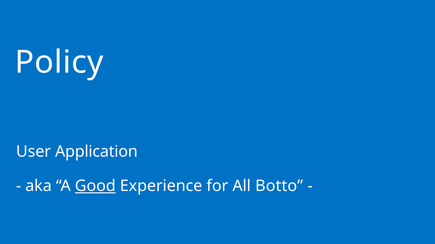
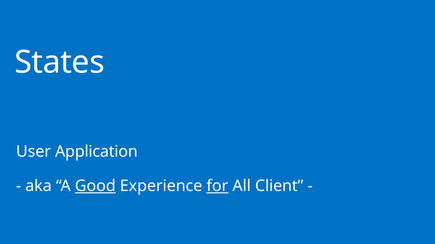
Policy: Policy -> States
for underline: none -> present
Botto: Botto -> Client
